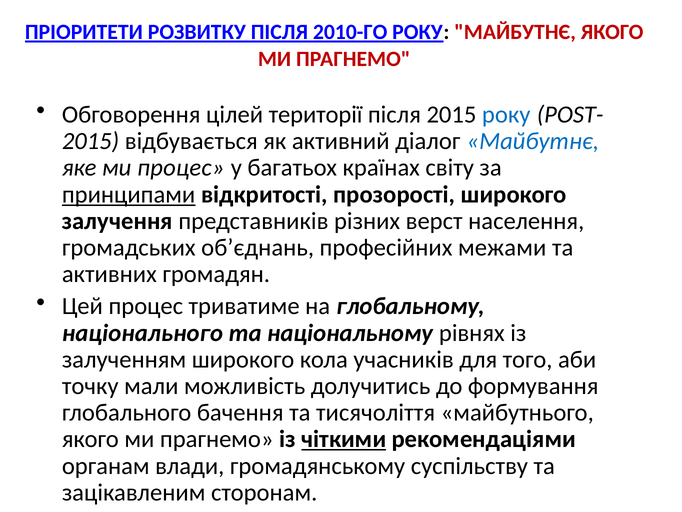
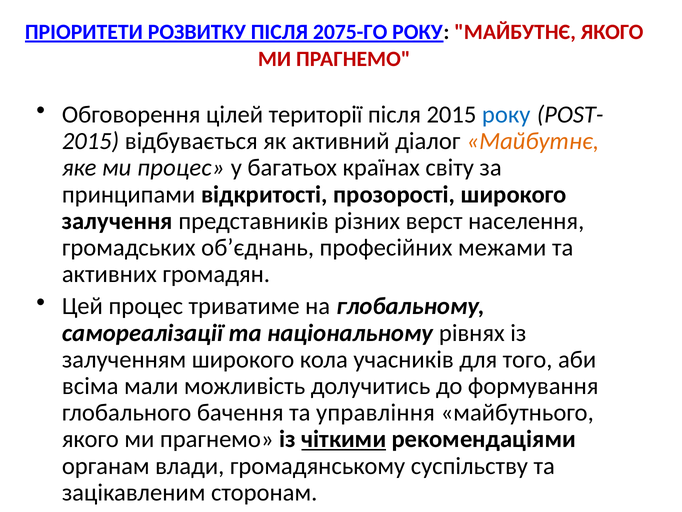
2010-ГО: 2010-ГО -> 2075-ГО
Майбутнє at (533, 141) colour: blue -> orange
принципами underline: present -> none
національного: національного -> самореалізації
точку: точку -> всіма
тисячоліття: тисячоліття -> управління
